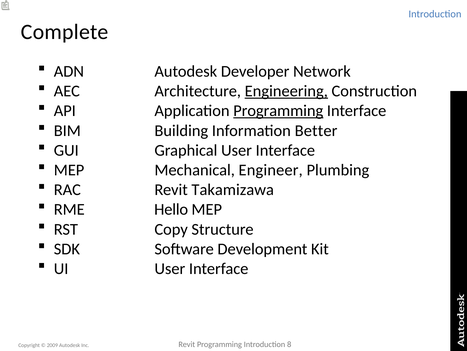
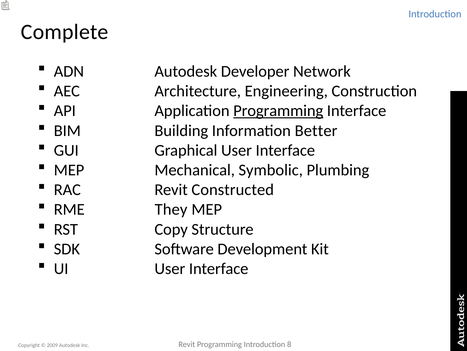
Engineering underline: present -> none
Engineer: Engineer -> Symbolic
Takamizawa: Takamizawa -> Constructed
Hello: Hello -> They
